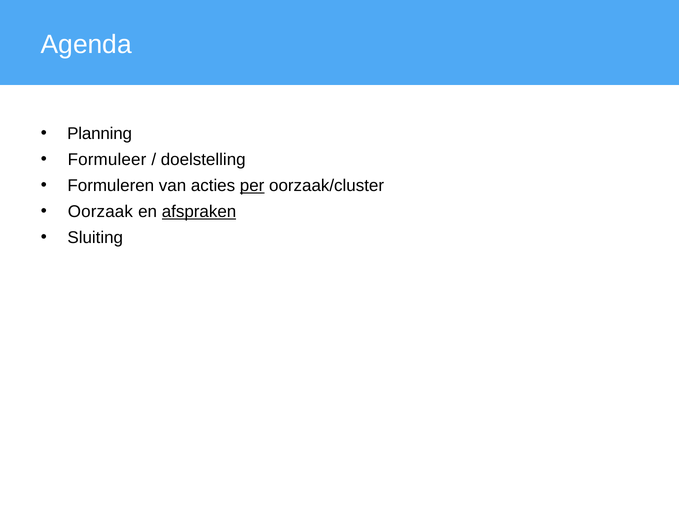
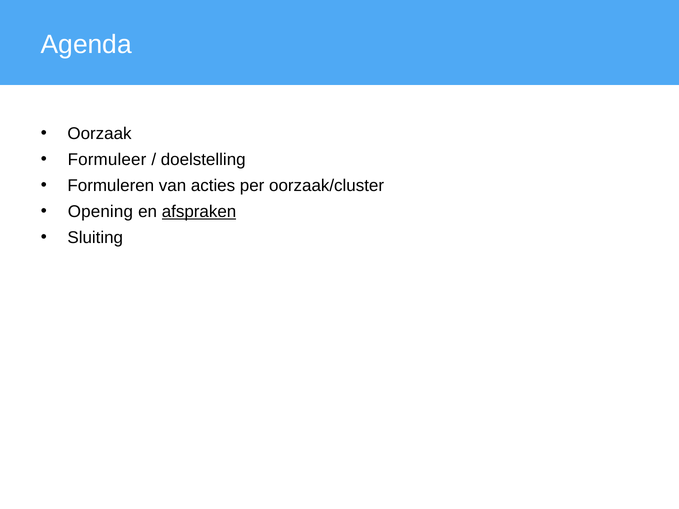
Planning: Planning -> Oorzaak
per underline: present -> none
Oorzaak: Oorzaak -> Opening
